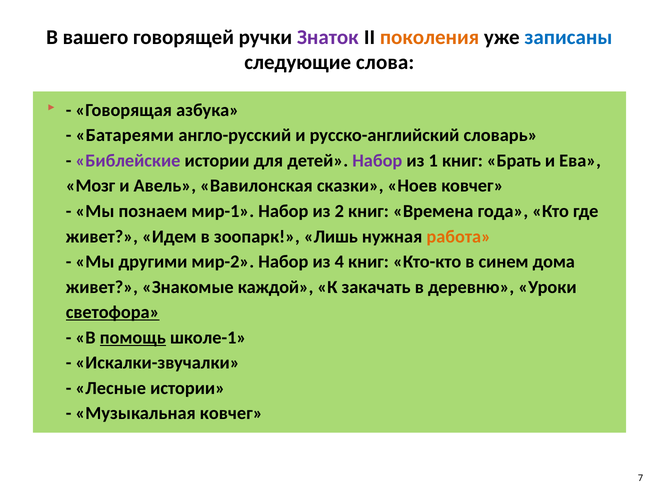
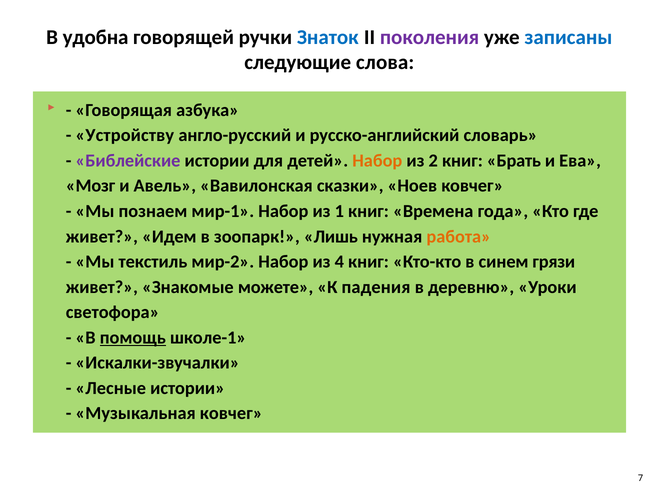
вашего: вашего -> удобна
Знаток colour: purple -> blue
поколения colour: orange -> purple
Батареями: Батареями -> Устройству
Набор at (377, 161) colour: purple -> orange
1: 1 -> 2
2: 2 -> 1
другими: другими -> текстиль
дома: дома -> грязи
каждой: каждой -> можете
закачать: закачать -> падения
светофора underline: present -> none
